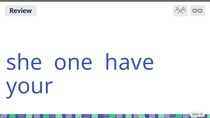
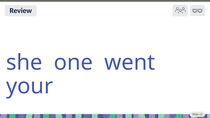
have: have -> went
